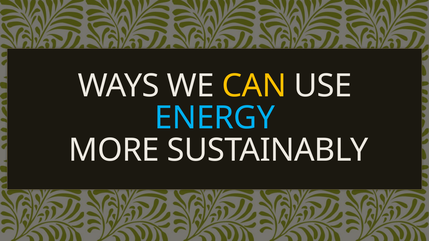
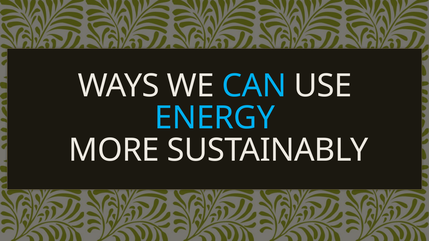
CAN colour: yellow -> light blue
